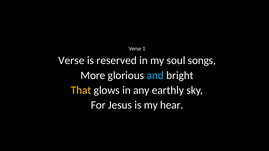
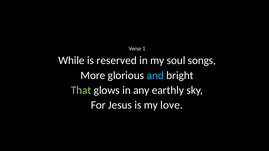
Verse at (71, 61): Verse -> While
That colour: yellow -> light green
hear: hear -> love
